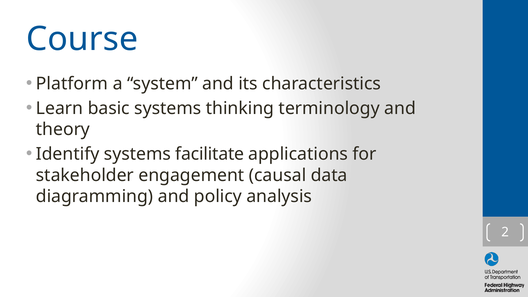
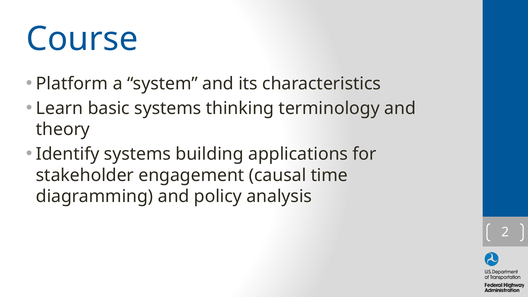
facilitate: facilitate -> building
data: data -> time
